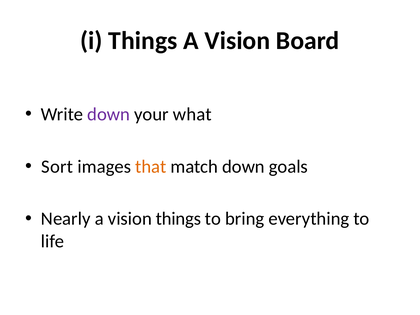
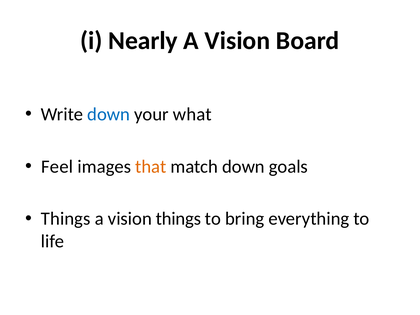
i Things: Things -> Nearly
down at (109, 114) colour: purple -> blue
Sort: Sort -> Feel
Nearly at (66, 219): Nearly -> Things
